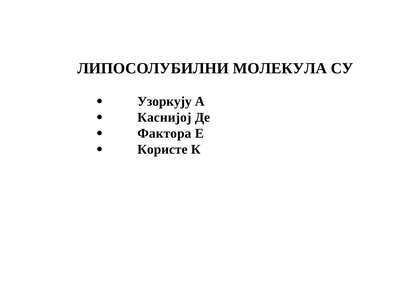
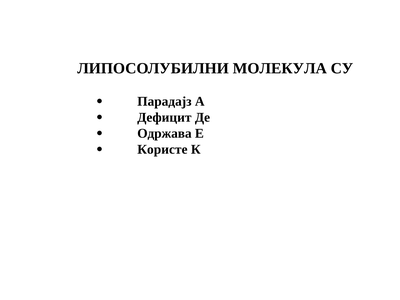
Узоркују: Узоркују -> Парадајз
Каснијој: Каснијој -> Дефицит
Фактора: Фактора -> Одржава
